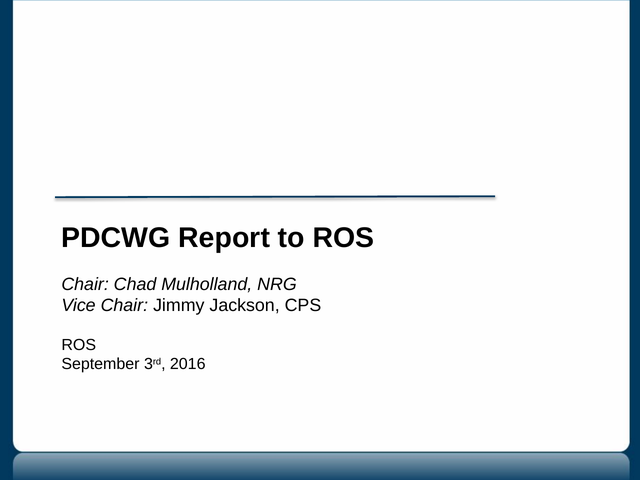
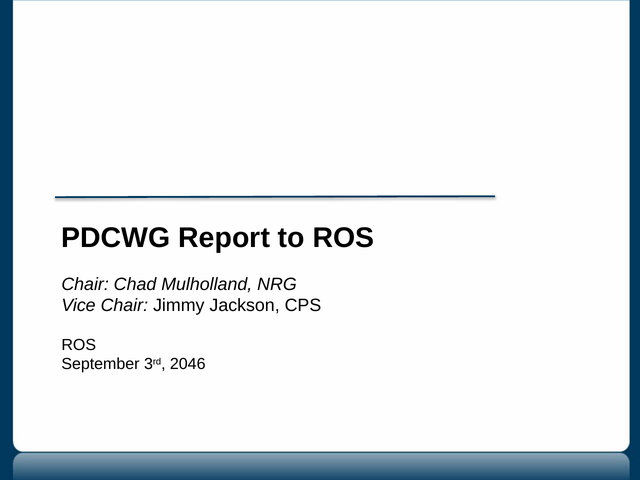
2016: 2016 -> 2046
